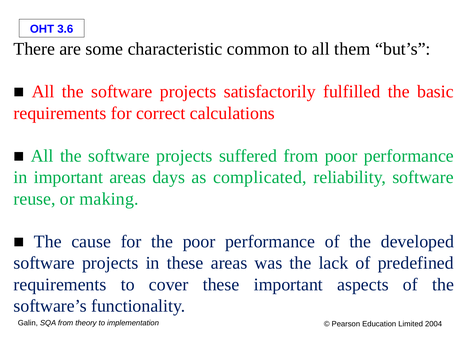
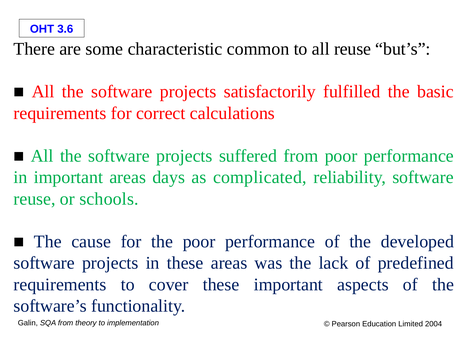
all them: them -> reuse
making: making -> schools
